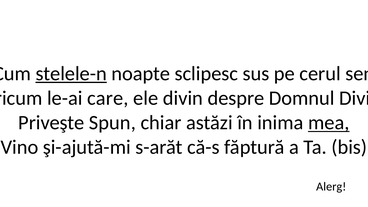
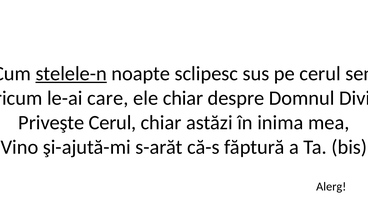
ele divin: divin -> chiar
Priveşte Spun: Spun -> Cerul
mea underline: present -> none
